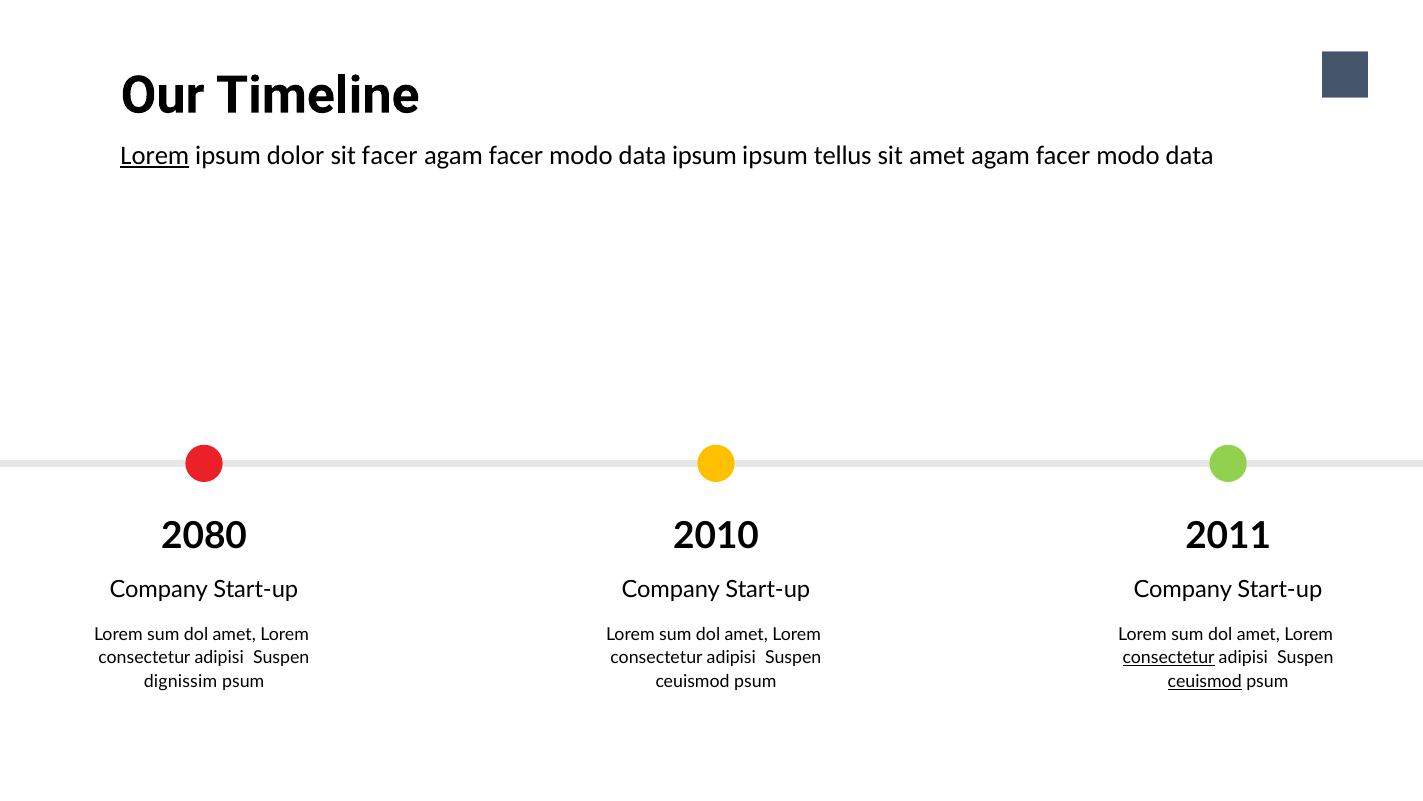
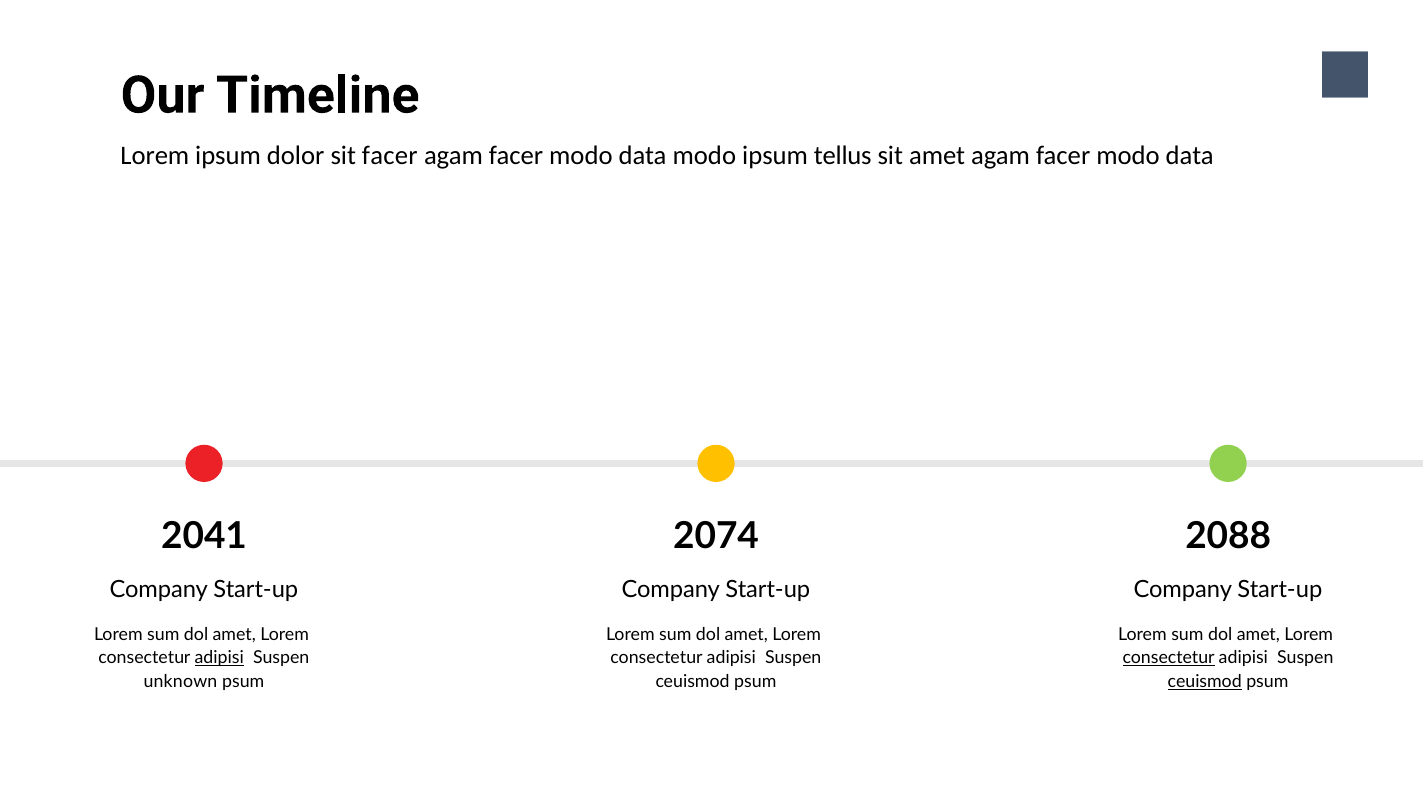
Lorem at (155, 156) underline: present -> none
data ipsum: ipsum -> modo
2080: 2080 -> 2041
2010: 2010 -> 2074
2011: 2011 -> 2088
adipisi at (219, 657) underline: none -> present
dignissim: dignissim -> unknown
